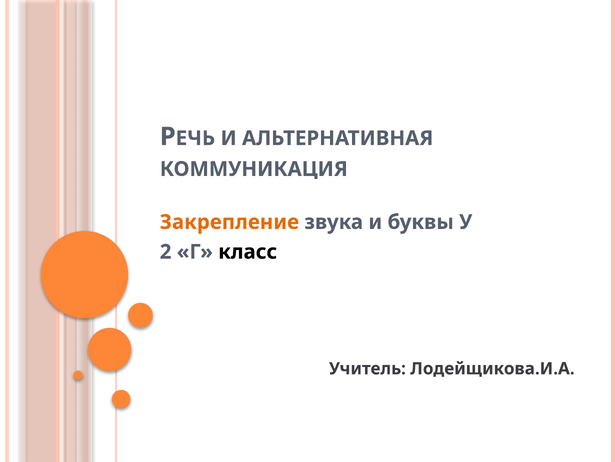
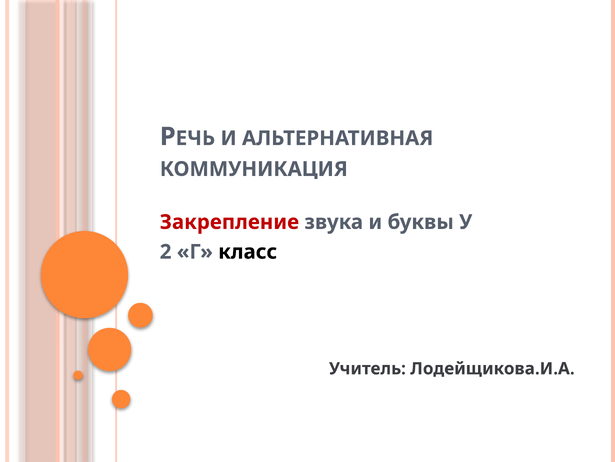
Закрепление colour: orange -> red
